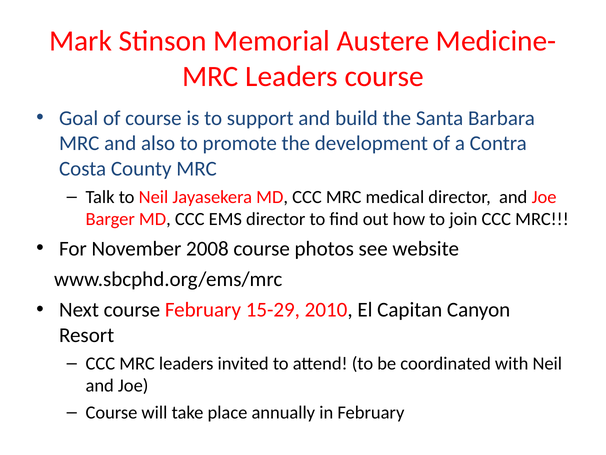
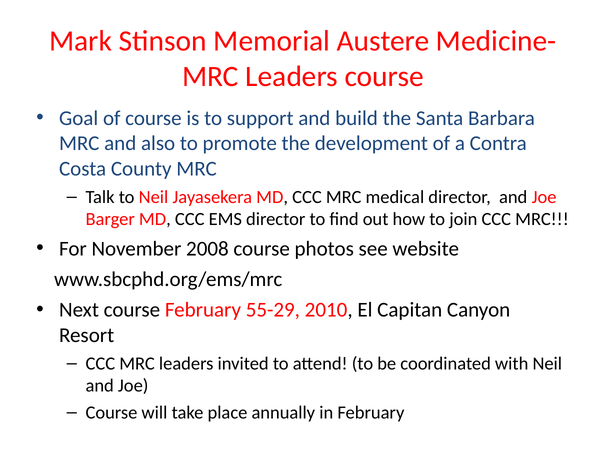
15-29: 15-29 -> 55-29
